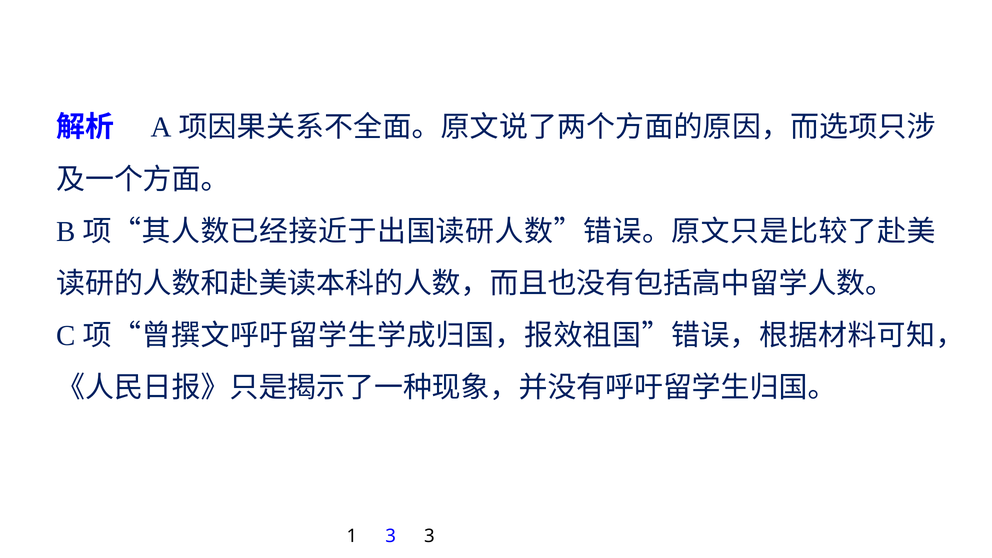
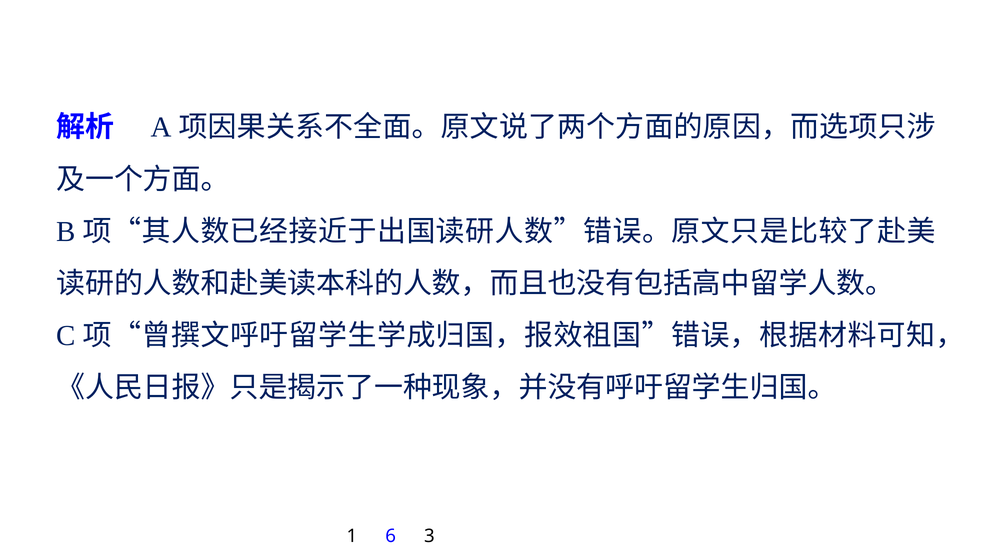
1 3: 3 -> 6
